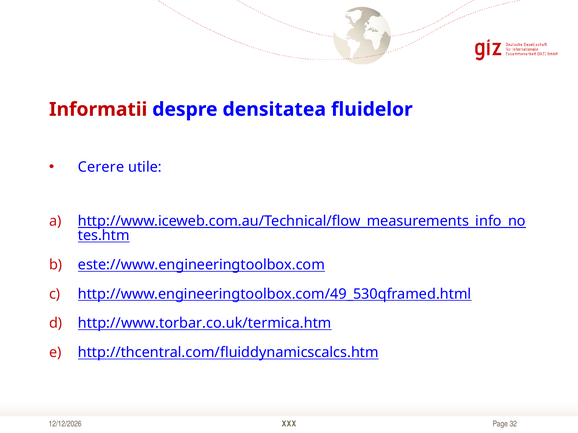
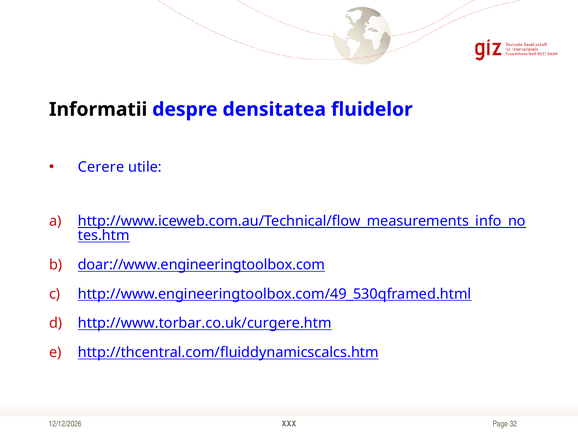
Informatii colour: red -> black
este://www.engineeringtoolbox.com: este://www.engineeringtoolbox.com -> doar://www.engineeringtoolbox.com
http://www.torbar.co.uk/termica.htm: http://www.torbar.co.uk/termica.htm -> http://www.torbar.co.uk/curgere.htm
